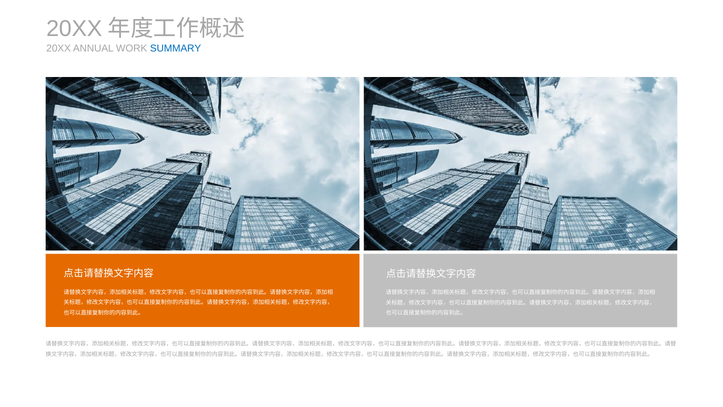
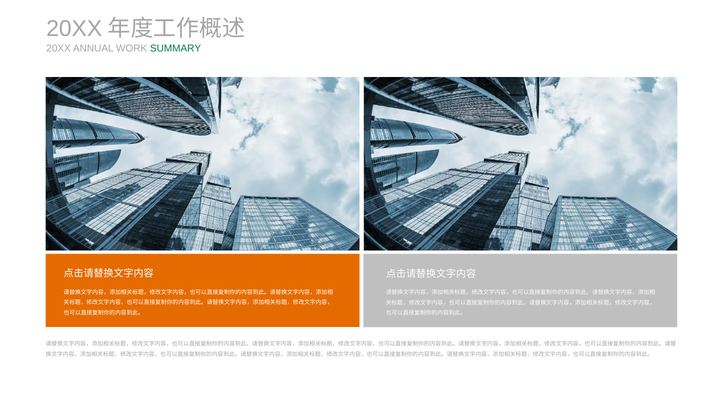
SUMMARY colour: blue -> green
